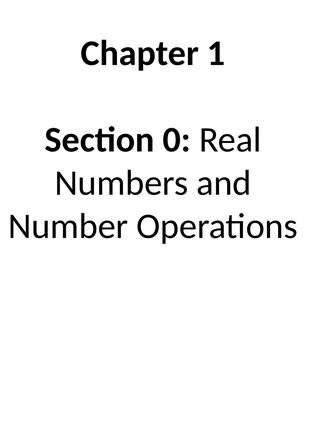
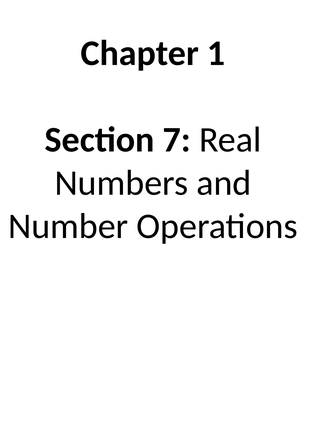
0: 0 -> 7
